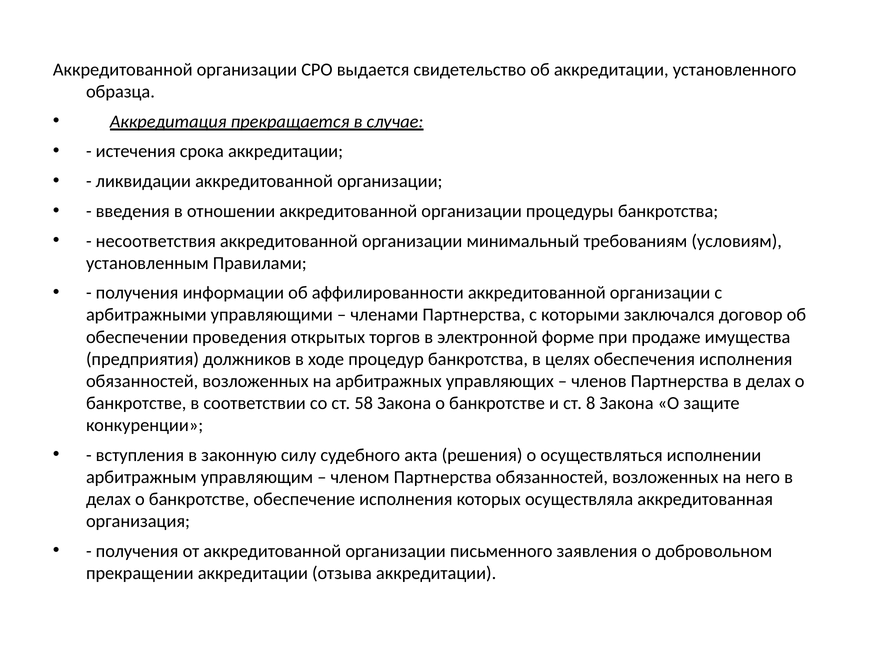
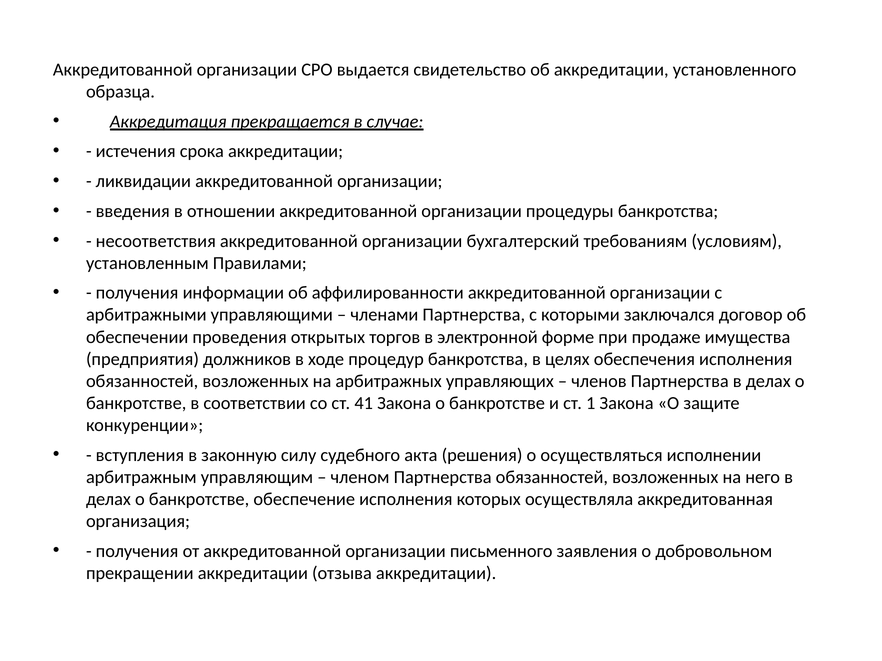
минимальный: минимальный -> бухгалтерский
58: 58 -> 41
8: 8 -> 1
